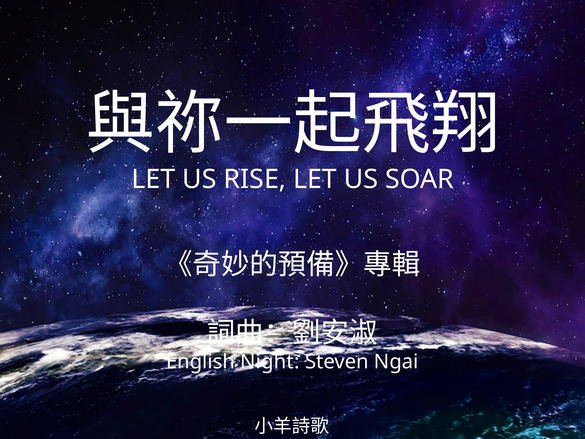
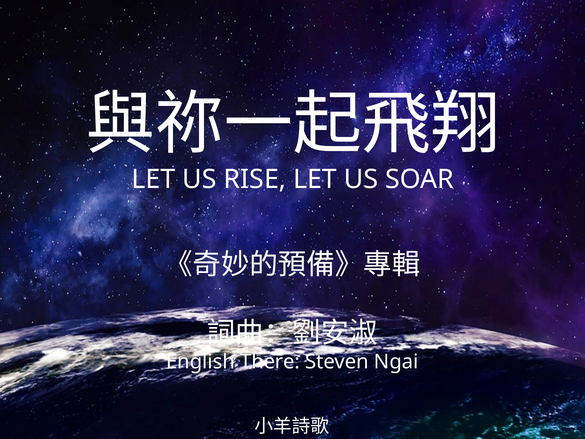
Night: Night -> There
